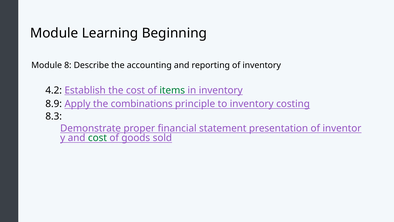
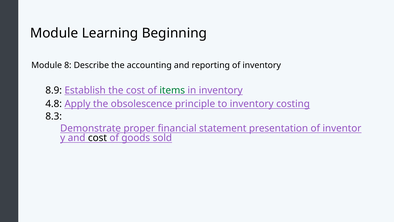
4.2: 4.2 -> 8.9
8.9: 8.9 -> 4.8
combinations: combinations -> obsolescence
cost at (97, 138) colour: green -> black
